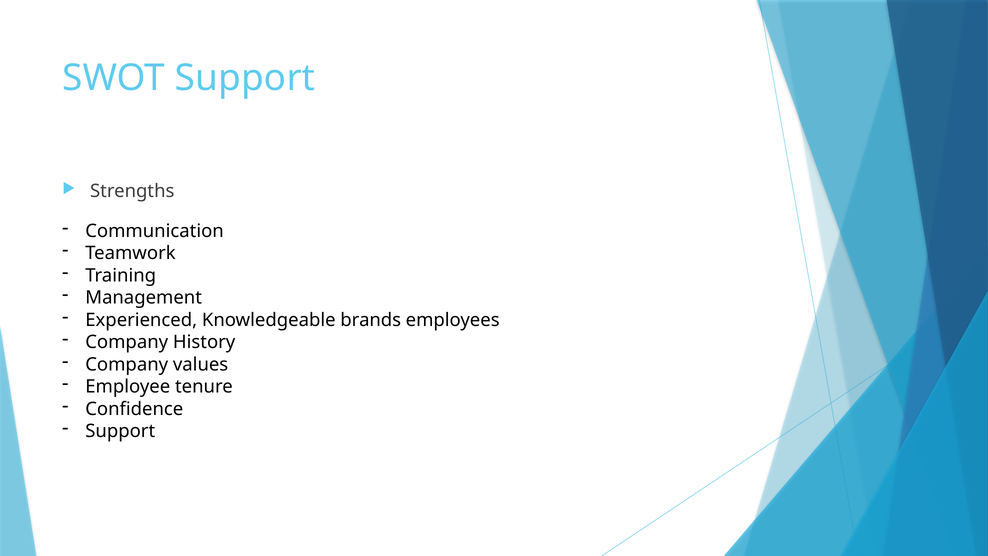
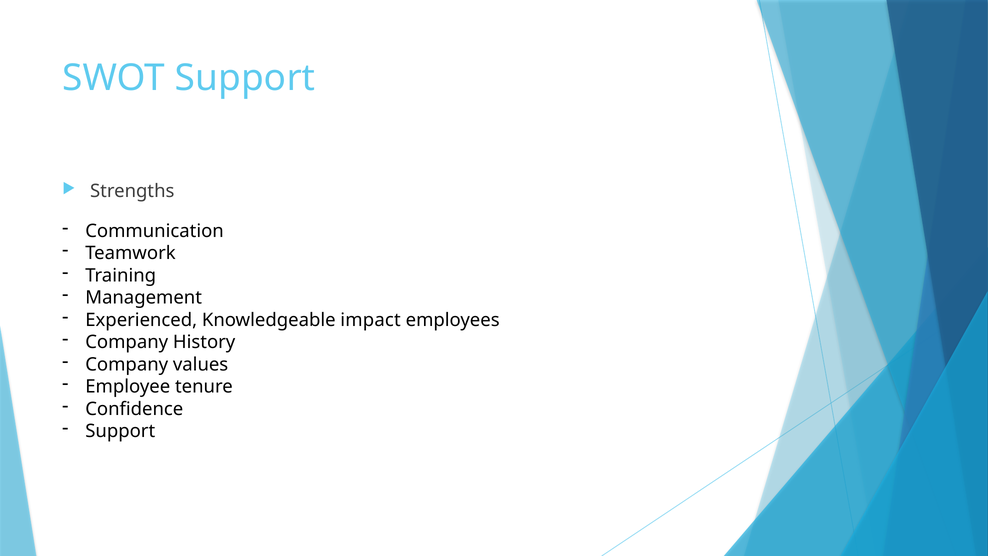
brands: brands -> impact
